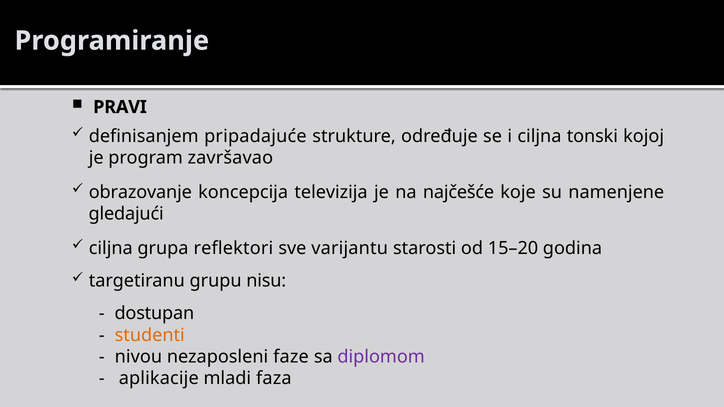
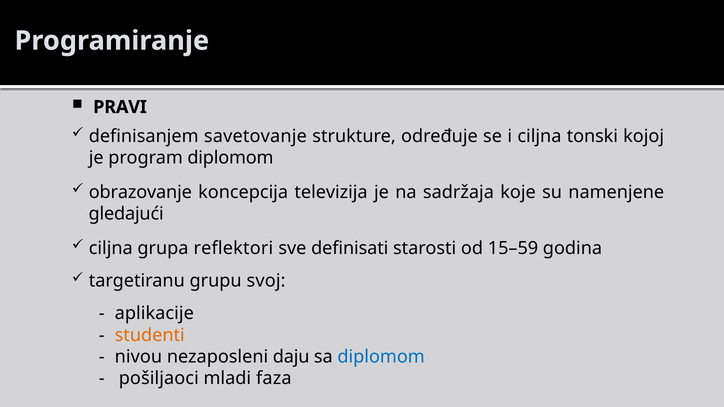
pripadajuće: pripadajuće -> savetovanje
program završavao: završavao -> diplomom
najčešće: najčešće -> sadržaja
varijantu: varijantu -> definisati
15–20: 15–20 -> 15–59
nisu: nisu -> svoj
dostupan: dostupan -> aplikacije
faze: faze -> daju
diplomom at (381, 357) colour: purple -> blue
aplikacije: aplikacije -> pošiljaoci
